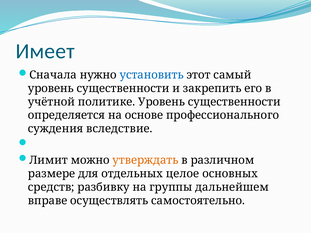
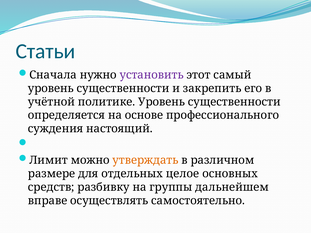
Имеет: Имеет -> Статьи
установить colour: blue -> purple
вследствие: вследствие -> настоящий
